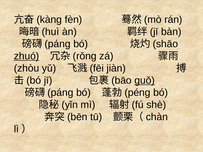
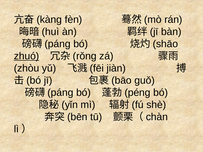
guǒ underline: present -> none
